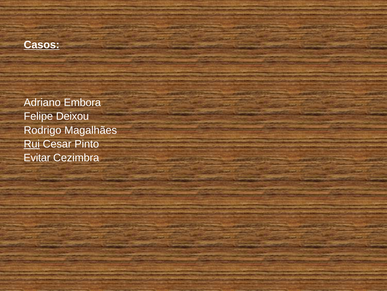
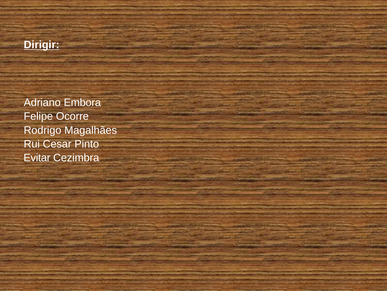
Casos: Casos -> Dirigir
Deixou: Deixou -> Ocorre
Rui underline: present -> none
